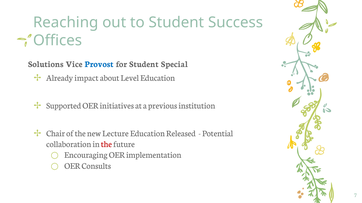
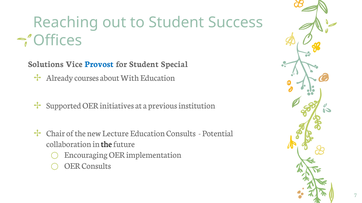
impact: impact -> courses
Level: Level -> With
Education Released: Released -> Consults
the at (106, 145) colour: red -> black
